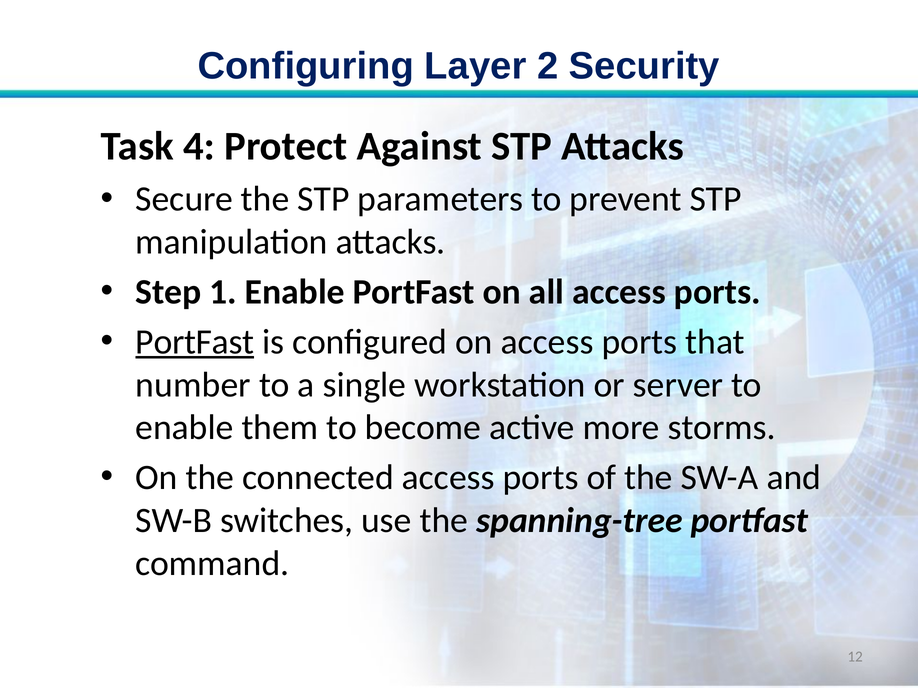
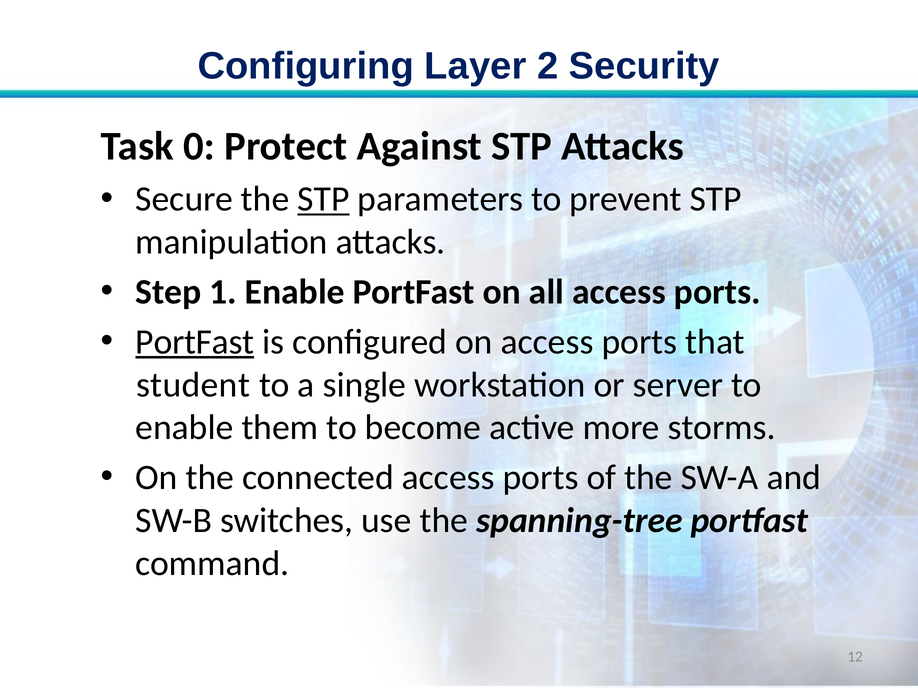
4: 4 -> 0
STP at (323, 199) underline: none -> present
number: number -> student
